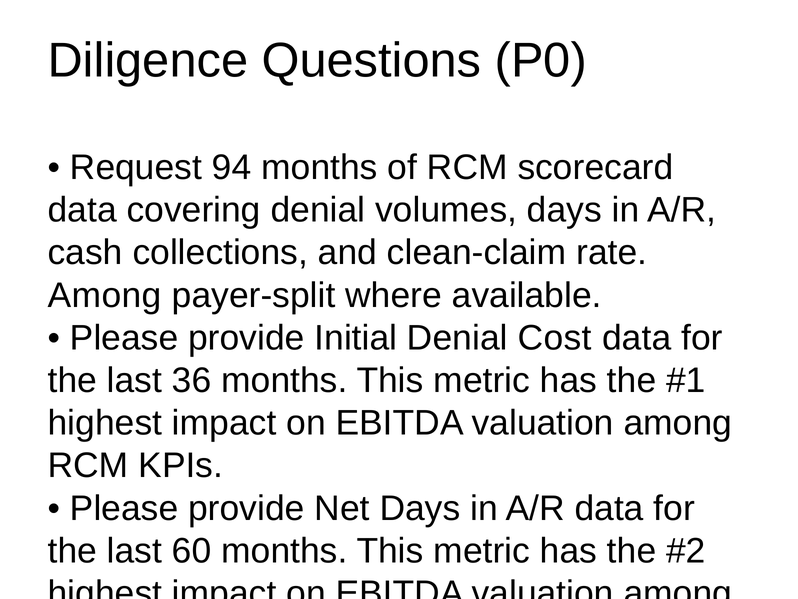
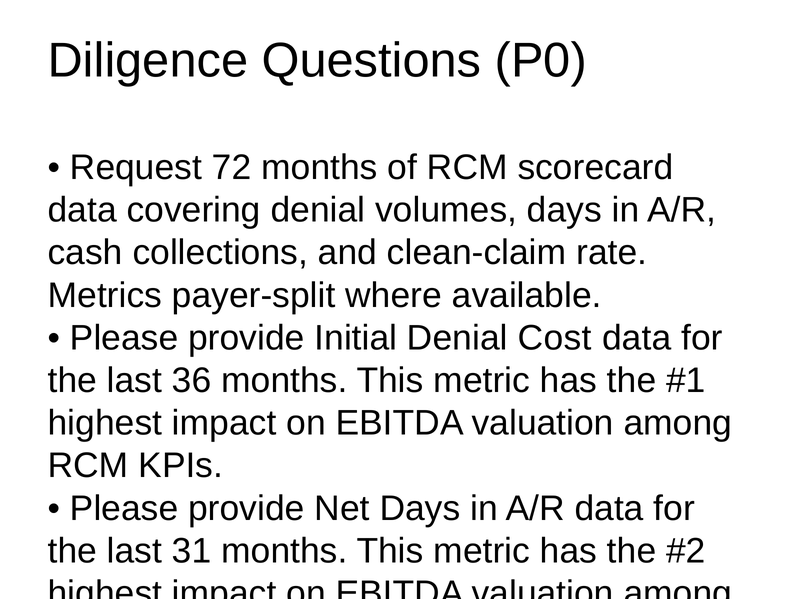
94: 94 -> 72
Among at (105, 295): Among -> Metrics
60: 60 -> 31
